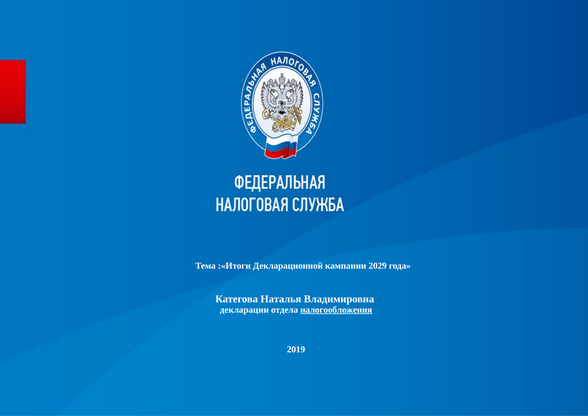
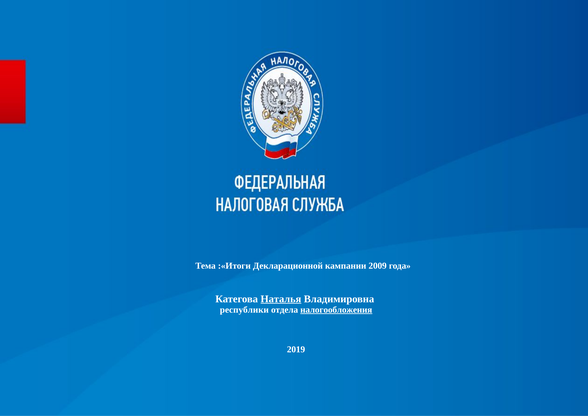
2029: 2029 -> 2009
Наталья underline: none -> present
декларации: декларации -> республики
